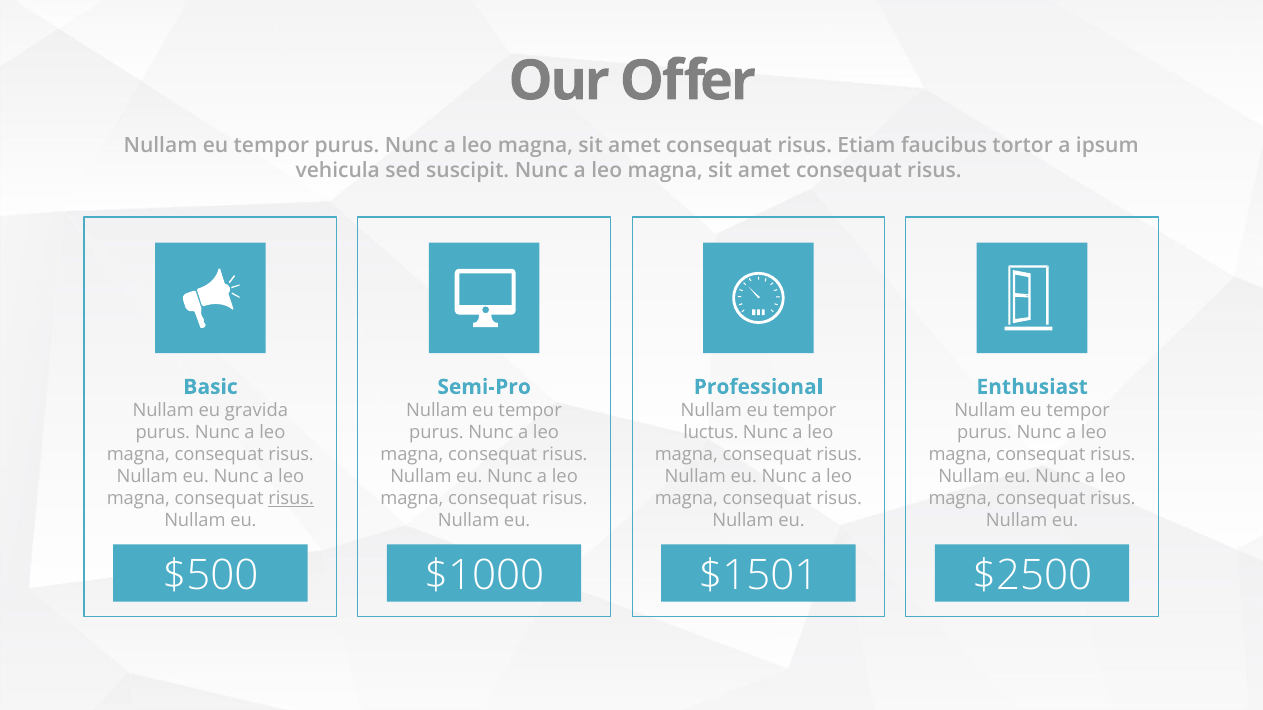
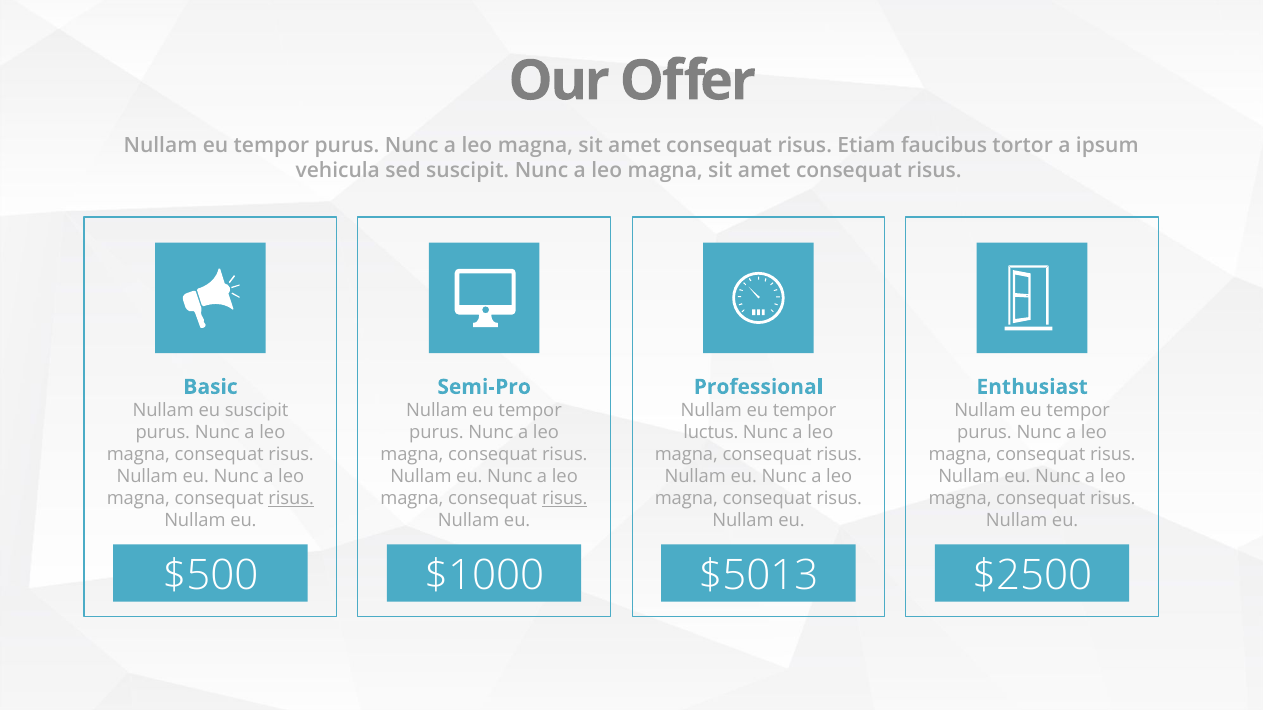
eu gravida: gravida -> suscipit
risus at (565, 499) underline: none -> present
$1501: $1501 -> $5013
